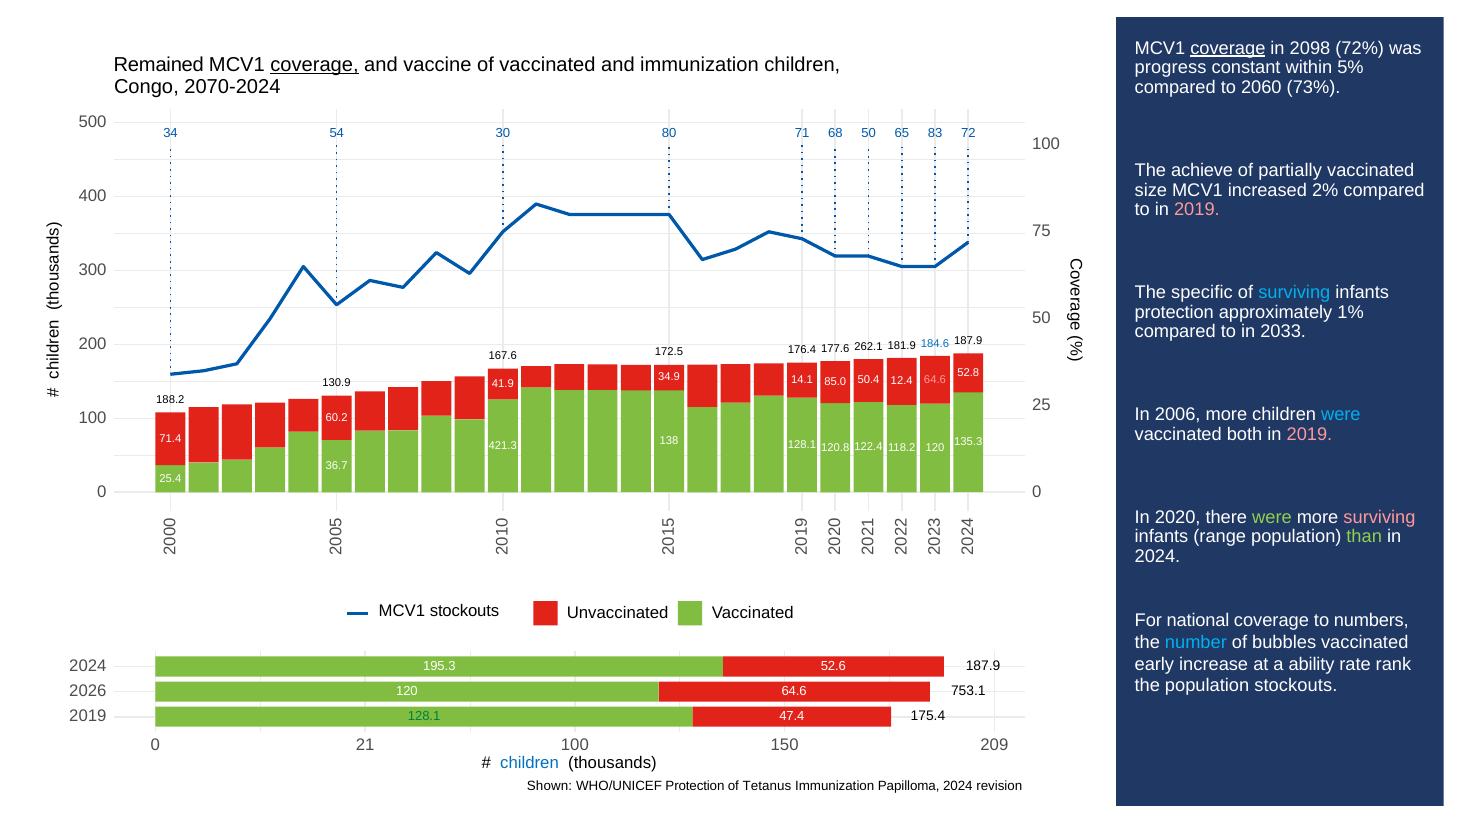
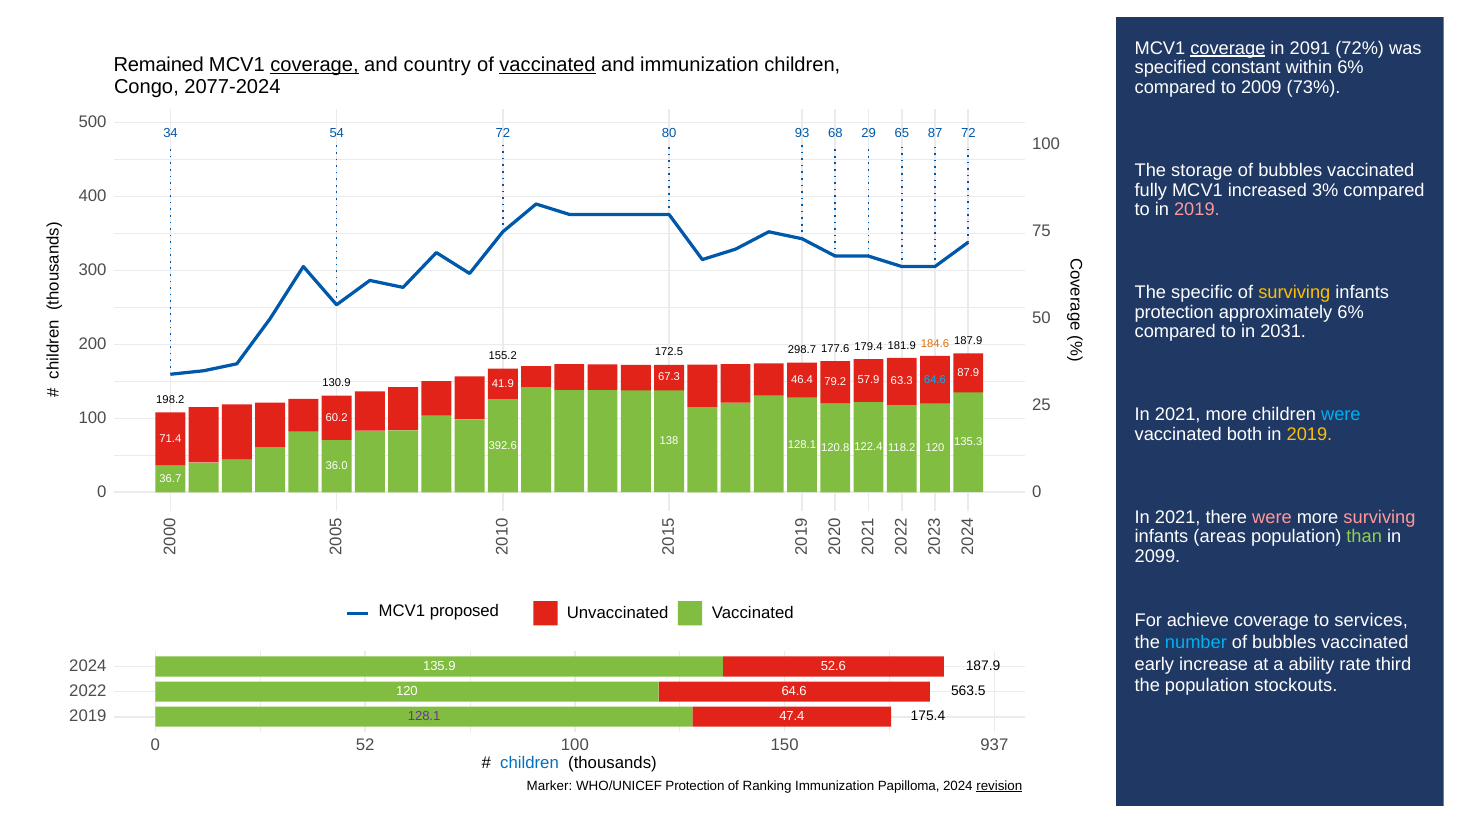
2098: 2098 -> 2091
vaccine: vaccine -> country
vaccinated at (548, 65) underline: none -> present
progress: progress -> specified
within 5%: 5% -> 6%
2070-2024: 2070-2024 -> 2077-2024
2060: 2060 -> 2009
54 30: 30 -> 72
71: 71 -> 93
68 50: 50 -> 29
83: 83 -> 87
achieve: achieve -> storage
partially at (1290, 170): partially -> bubbles
size: size -> fully
2%: 2% -> 3%
surviving at (1294, 292) colour: light blue -> yellow
approximately 1%: 1% -> 6%
2033: 2033 -> 2031
167.6: 167.6 -> 155.2
176.4: 176.4 -> 298.7
262.1: 262.1 -> 179.4
184.6 colour: blue -> orange
52.8: 52.8 -> 87.9
34.9: 34.9 -> 67.3
64.6 at (935, 379) colour: pink -> light blue
14.1: 14.1 -> 46.4
50.4: 50.4 -> 57.9
12.4: 12.4 -> 63.3
85.0: 85.0 -> 79.2
188.2: 188.2 -> 198.2
2006 at (1178, 414): 2006 -> 2021
2019 at (1309, 434) colour: pink -> yellow
421.3: 421.3 -> 392.6
36.7: 36.7 -> 36.0
25.4: 25.4 -> 36.7
2020 at (1178, 517): 2020 -> 2021
were at (1272, 517) colour: light green -> pink
range: range -> areas
2024 at (1157, 556): 2024 -> 2099
MCV1 stockouts: stockouts -> proposed
national: national -> achieve
numbers: numbers -> services
rank: rank -> third
195.3: 195.3 -> 135.9
2026: 2026 -> 2022
753.1: 753.1 -> 563.5
128.1 at (424, 716) colour: green -> purple
21: 21 -> 52
209: 209 -> 937
Shown: Shown -> Marker
Tetanus: Tetanus -> Ranking
revision at (999, 785) underline: none -> present
